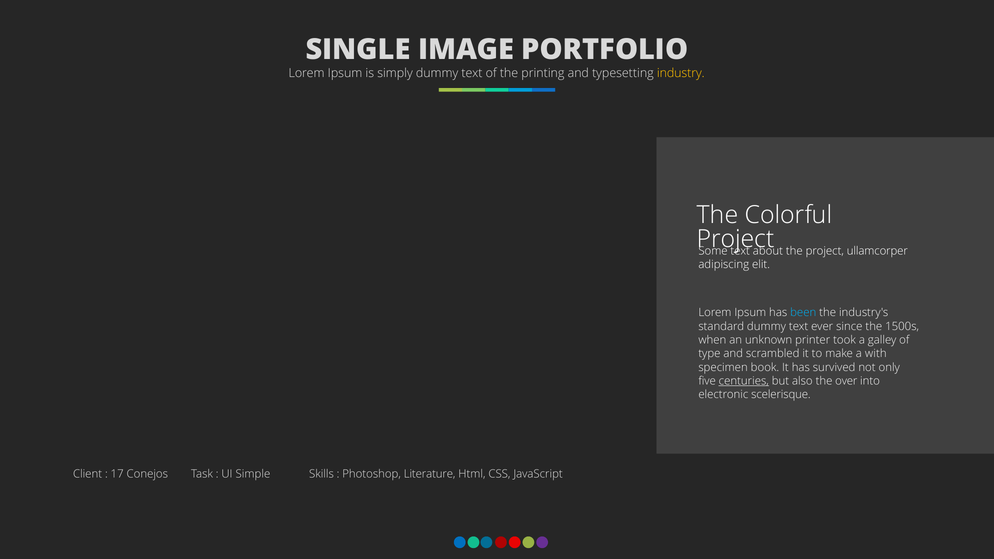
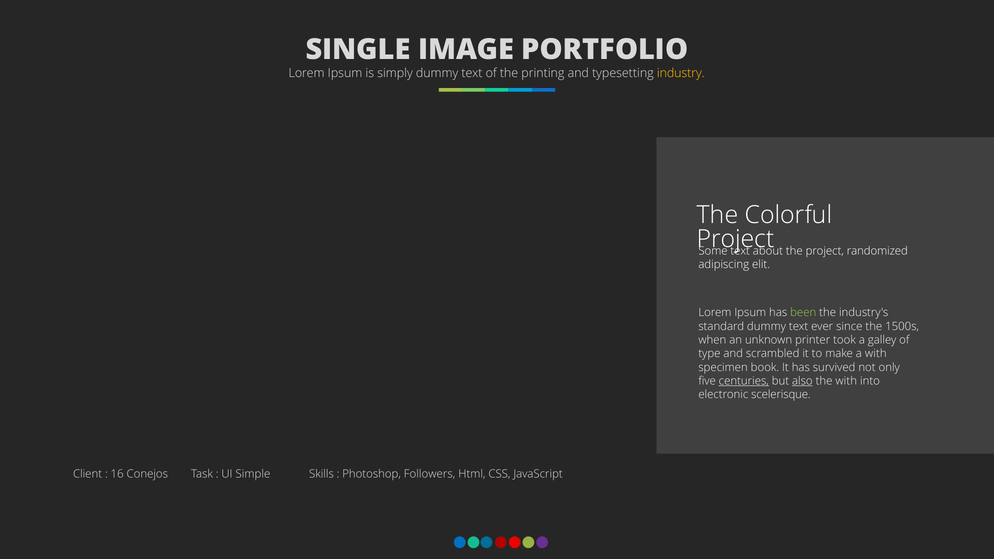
ullamcorper: ullamcorper -> randomized
been colour: light blue -> light green
also underline: none -> present
the over: over -> with
17: 17 -> 16
Literature: Literature -> Followers
